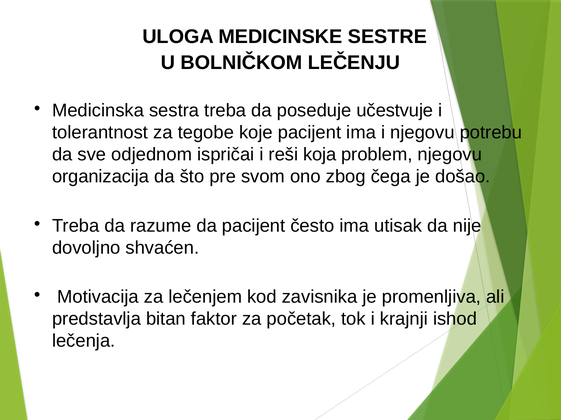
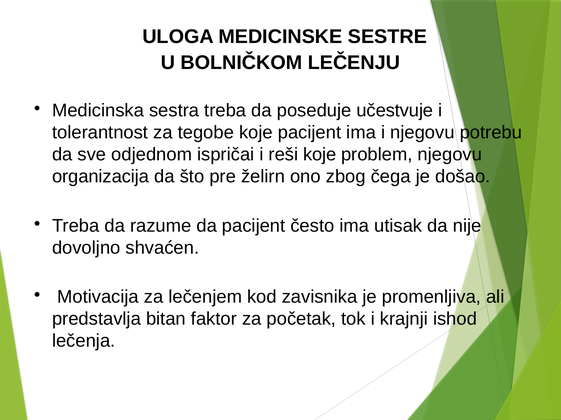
reši koja: koja -> koje
svom: svom -> želirn
